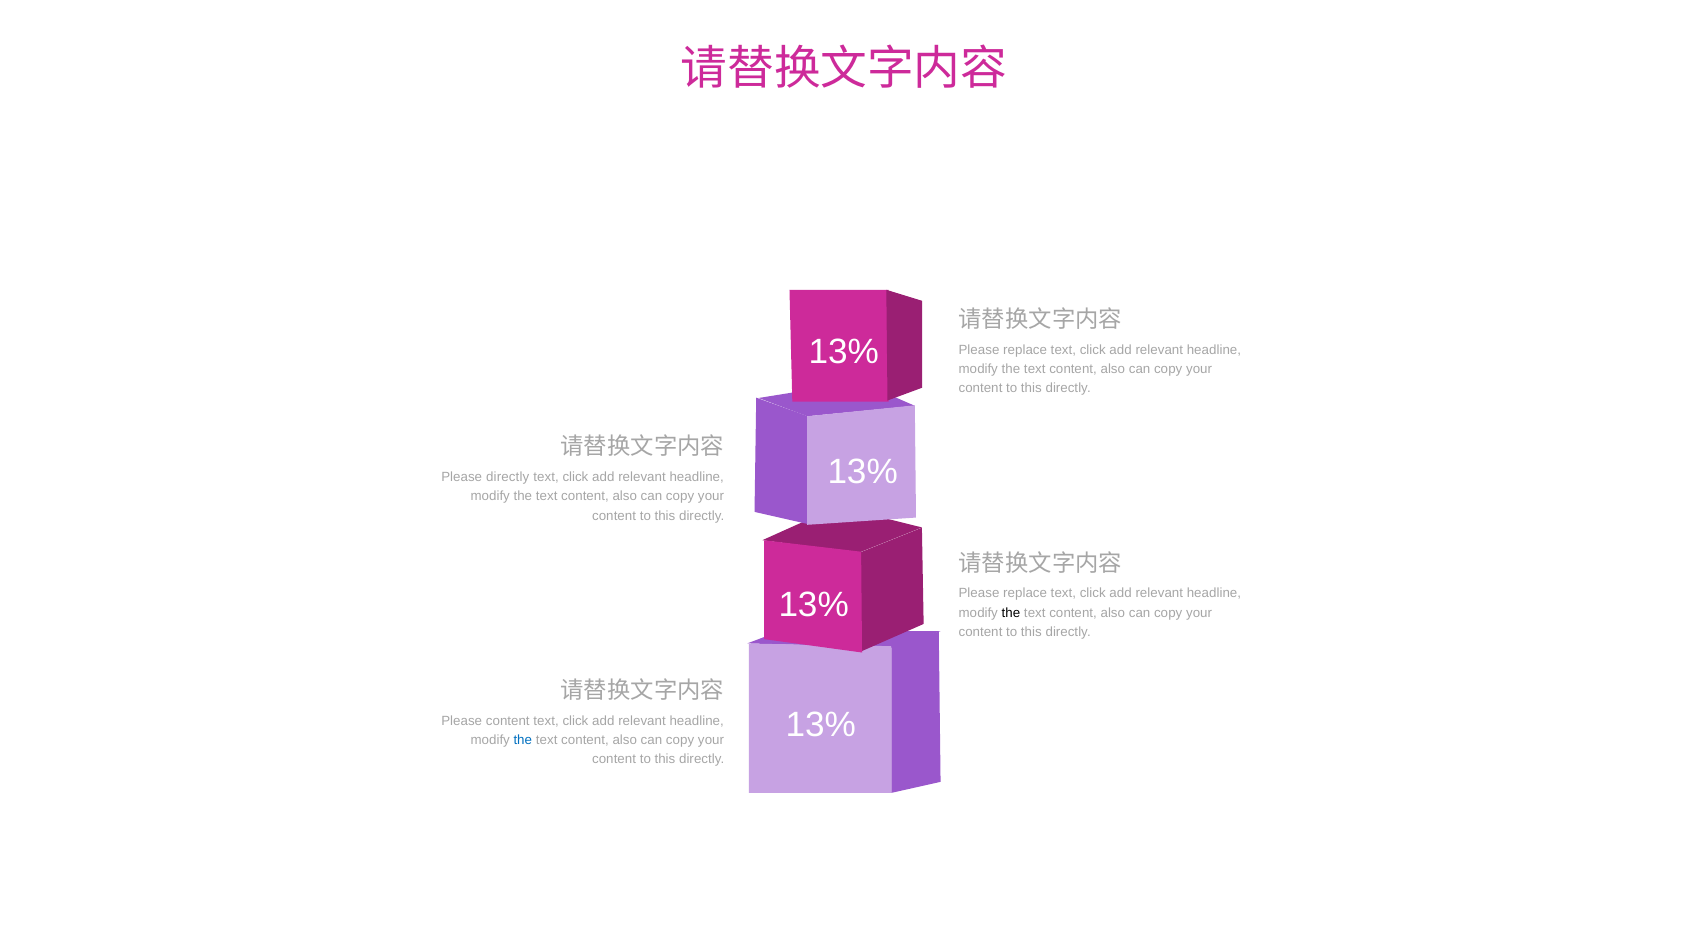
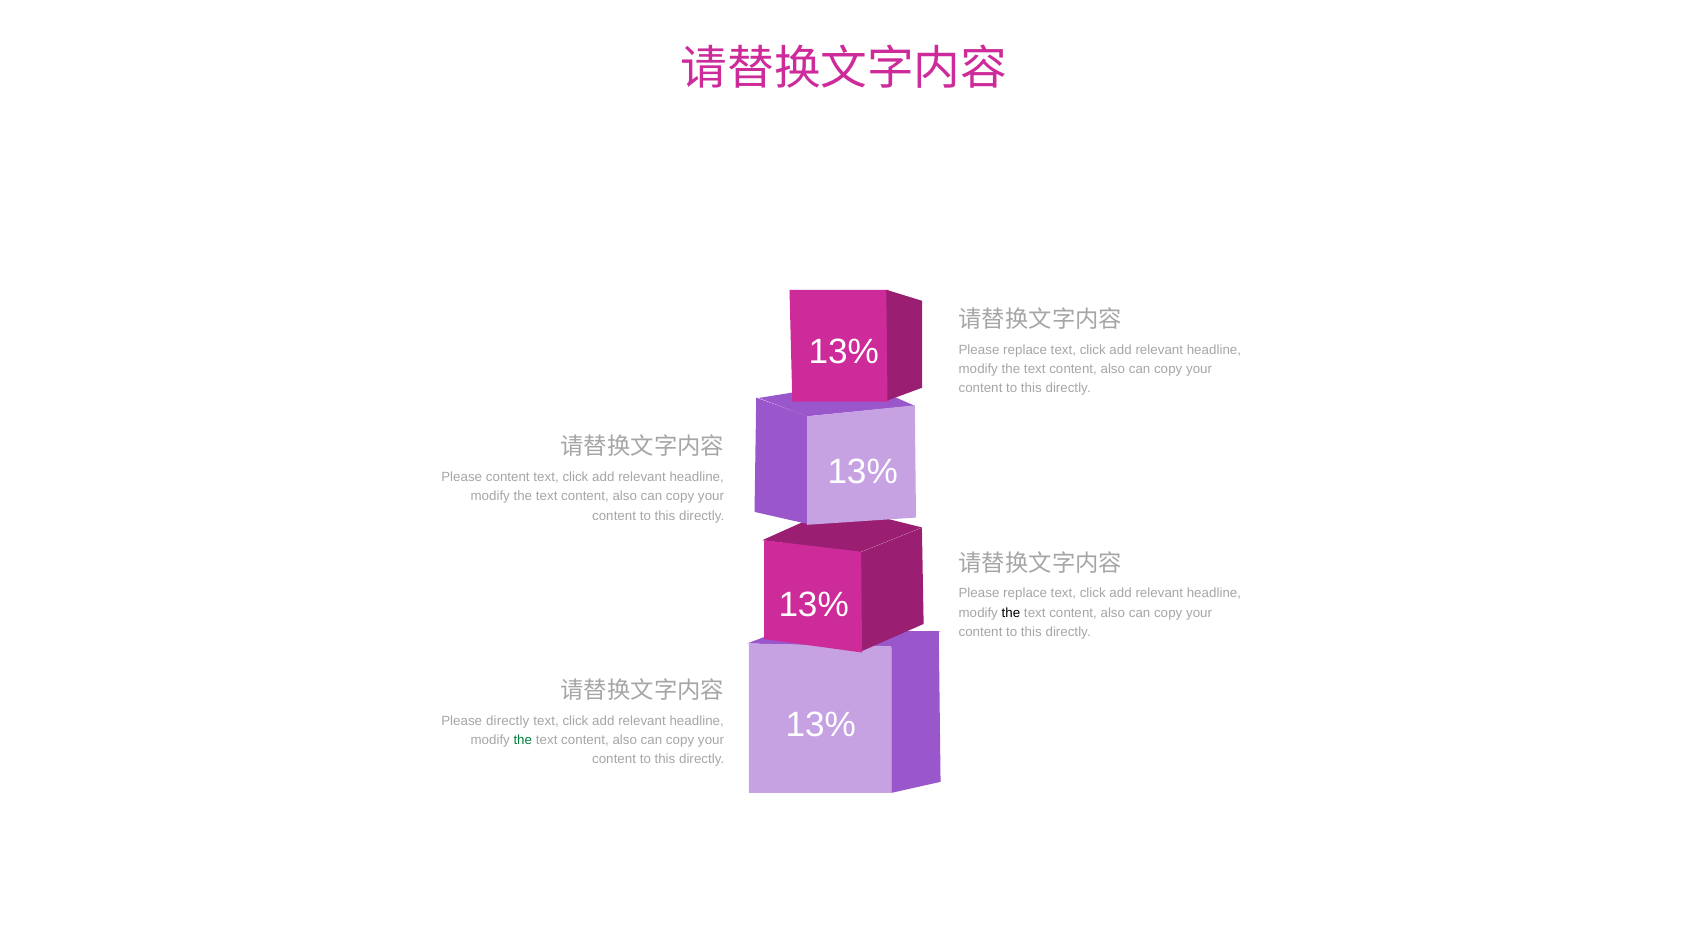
Please directly: directly -> content
Please content: content -> directly
the at (523, 741) colour: blue -> green
